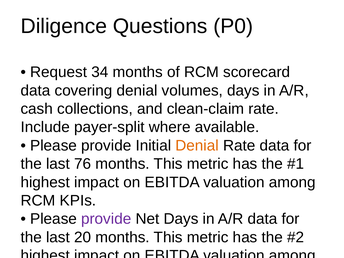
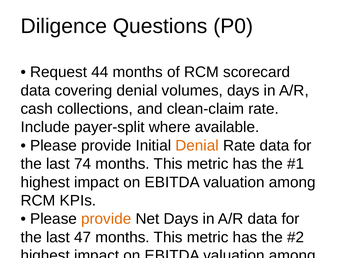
34: 34 -> 44
76: 76 -> 74
provide at (106, 219) colour: purple -> orange
20: 20 -> 47
